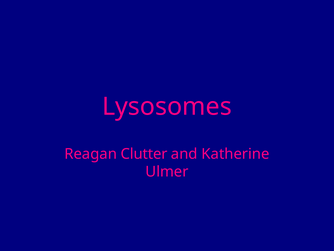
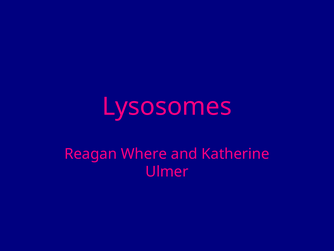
Clutter: Clutter -> Where
